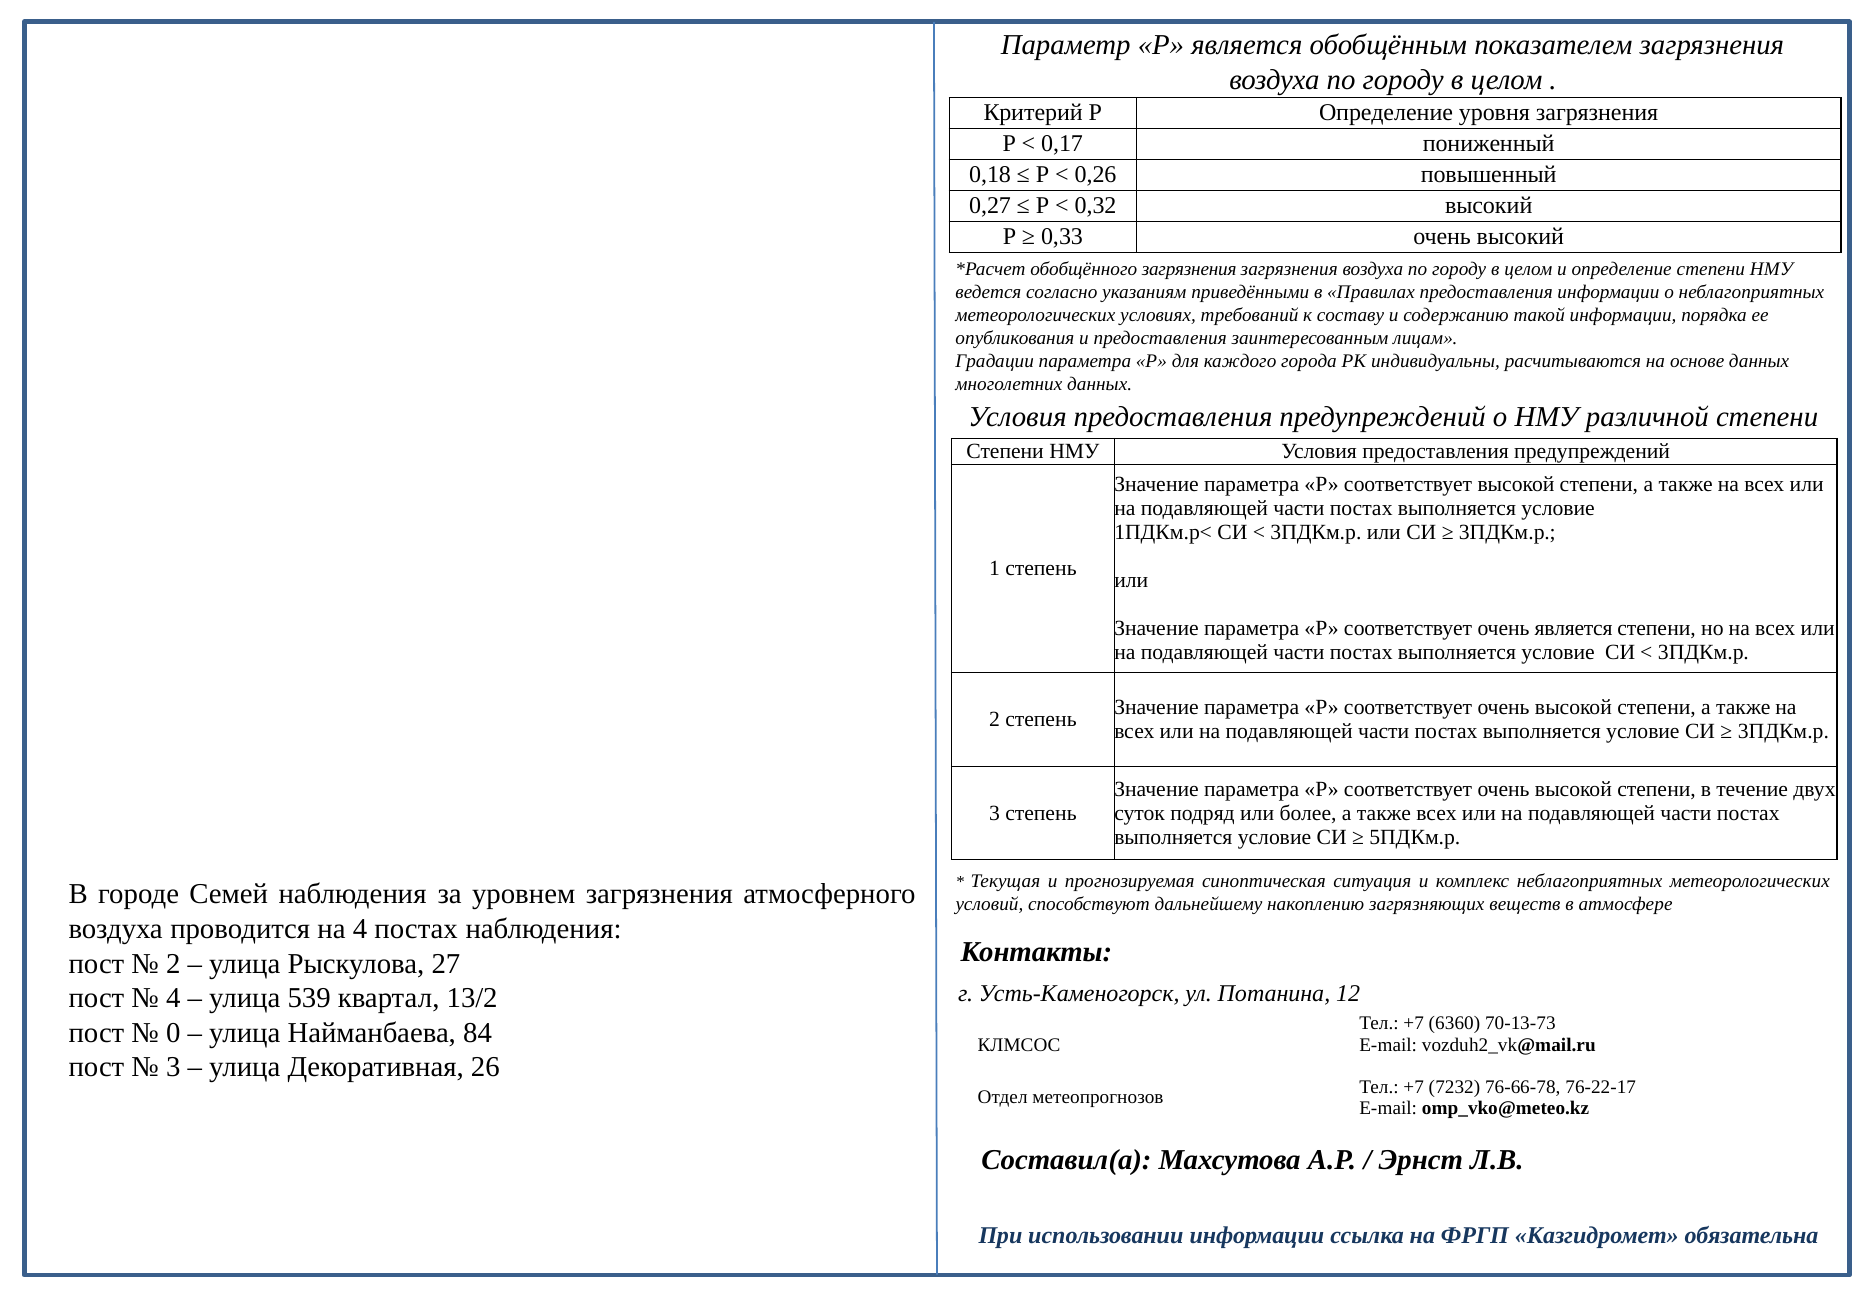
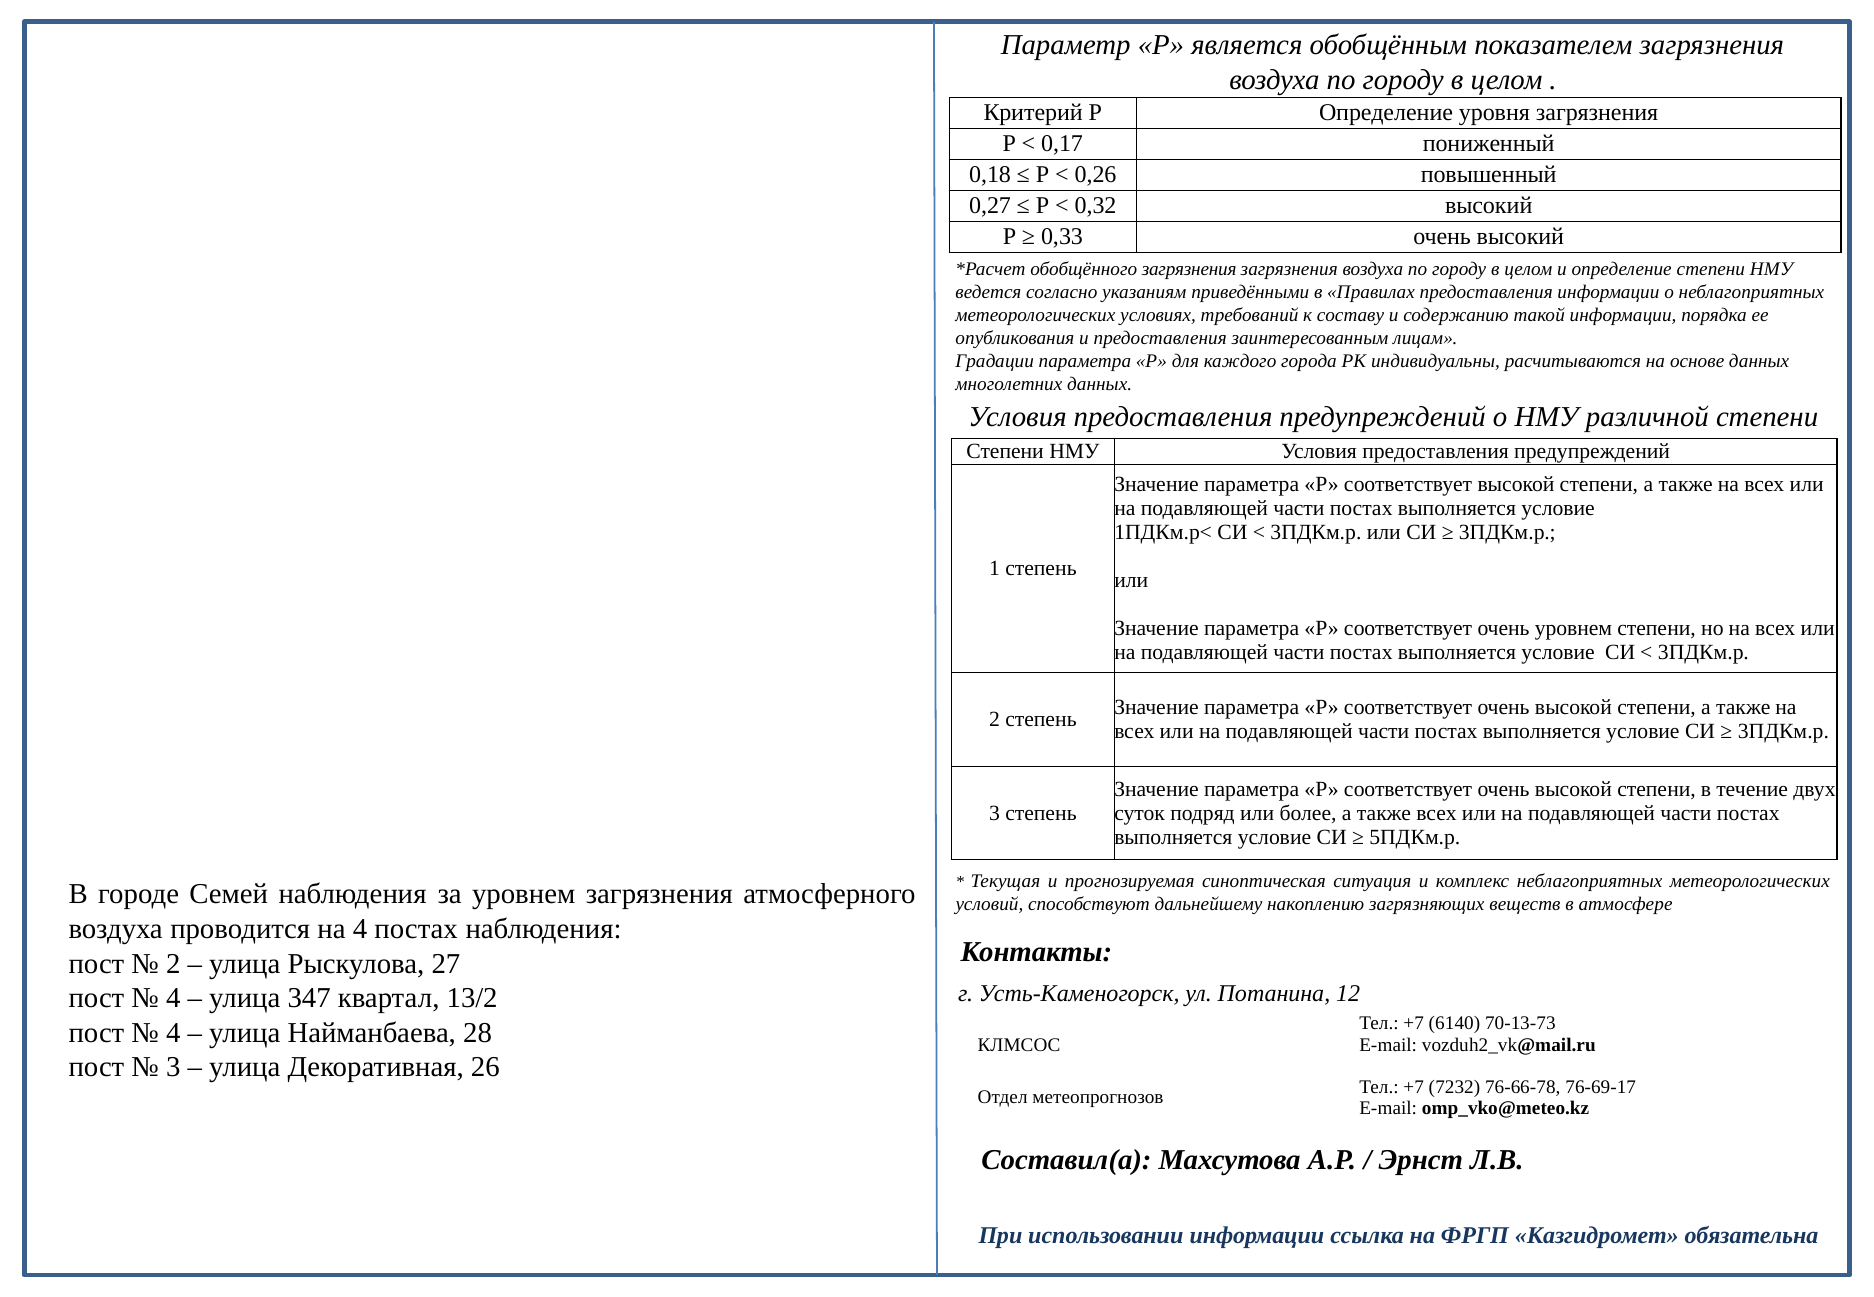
очень является: является -> уровнем
539: 539 -> 347
6360: 6360 -> 6140
0 at (173, 1033): 0 -> 4
84: 84 -> 28
76-22-17: 76-22-17 -> 76-69-17
